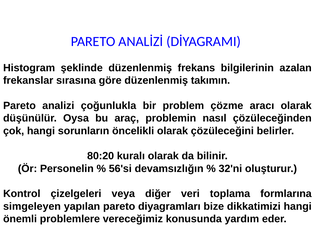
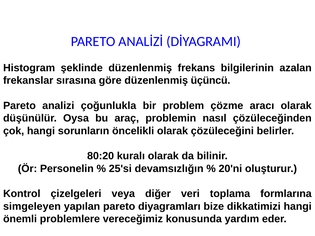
takımın: takımın -> üçüncü
56'si: 56'si -> 25'si
32'ni: 32'ni -> 20'ni
